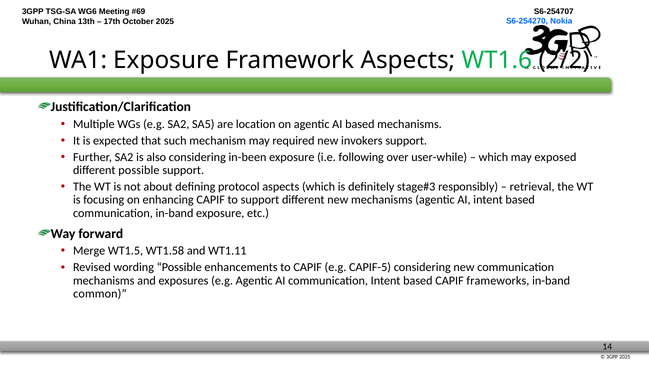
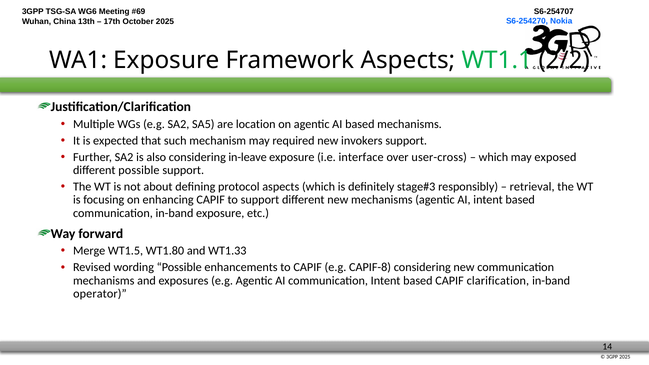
WT1.6: WT1.6 -> WT1.1
in-been: in-been -> in-leave
following: following -> interface
user-while: user-while -> user-cross
WT1.58: WT1.58 -> WT1.80
WT1.11: WT1.11 -> WT1.33
CAPIF-5: CAPIF-5 -> CAPIF-8
frameworks: frameworks -> clarification
common: common -> operator
